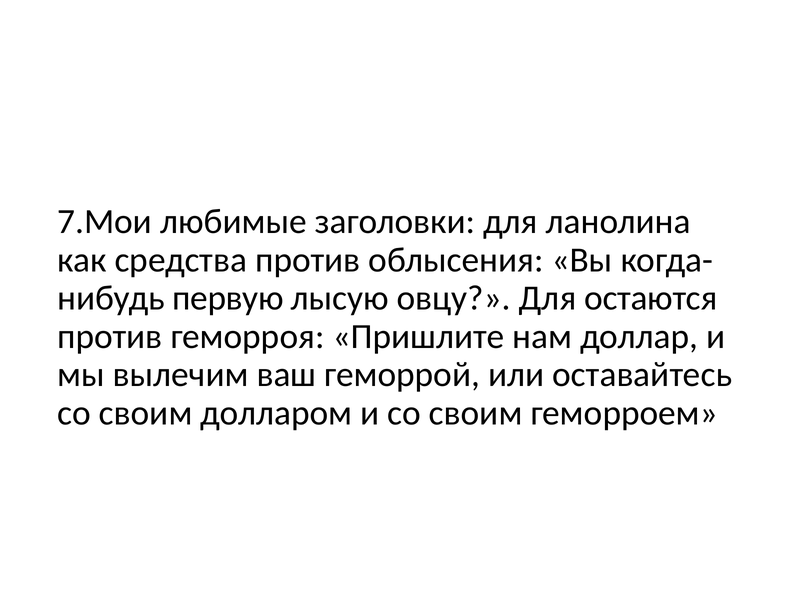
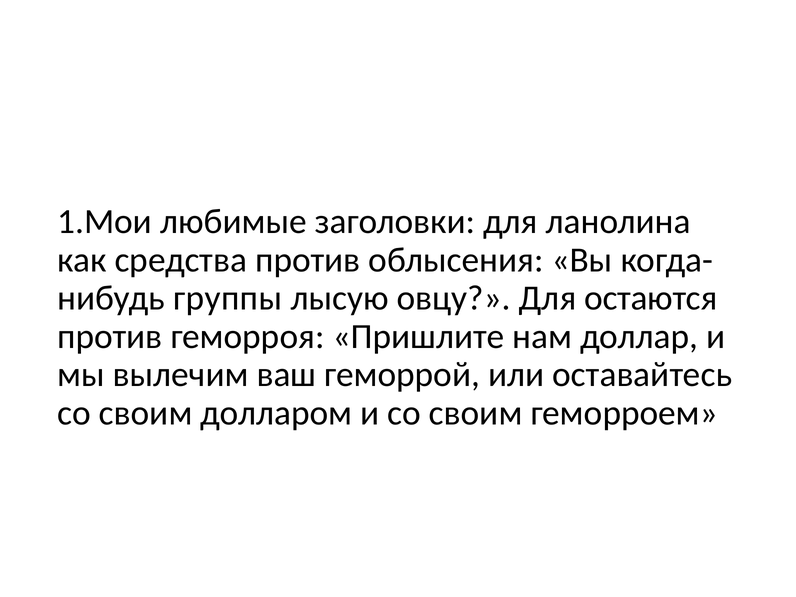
7.Мои: 7.Мои -> 1.Мои
первую: первую -> группы
